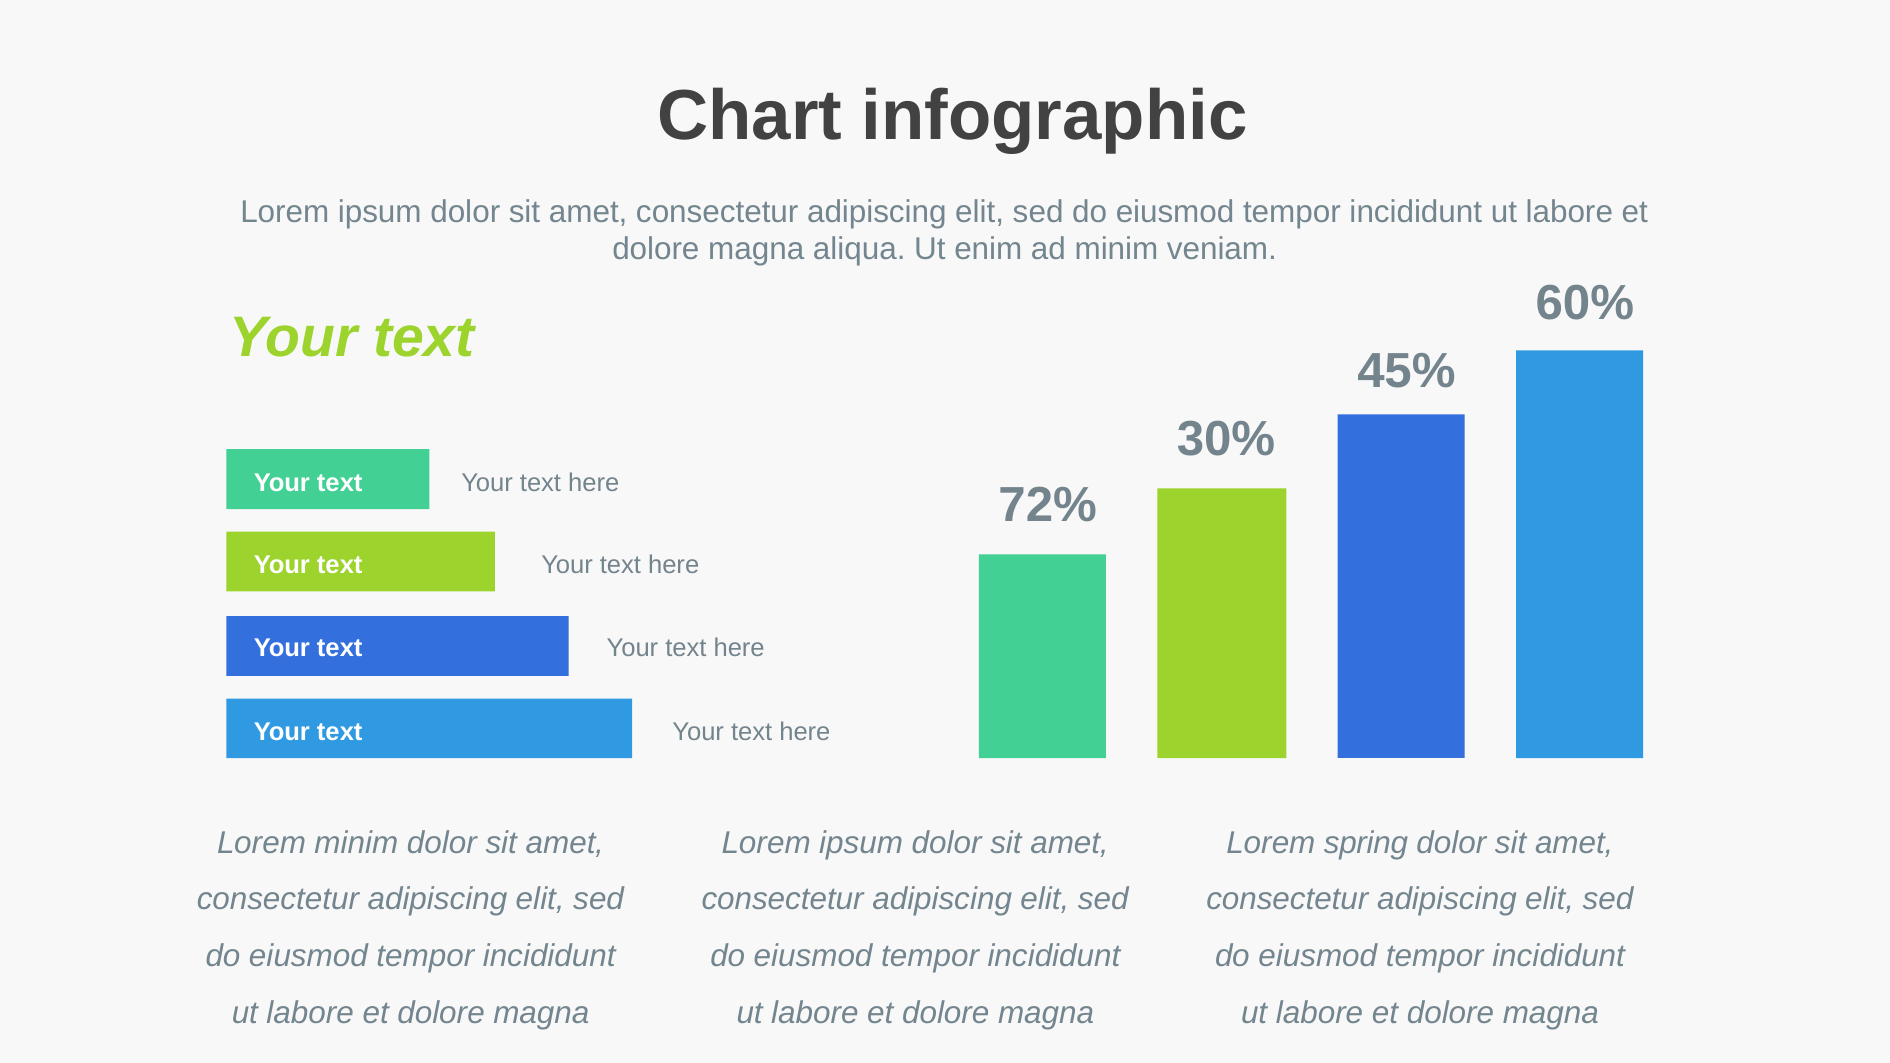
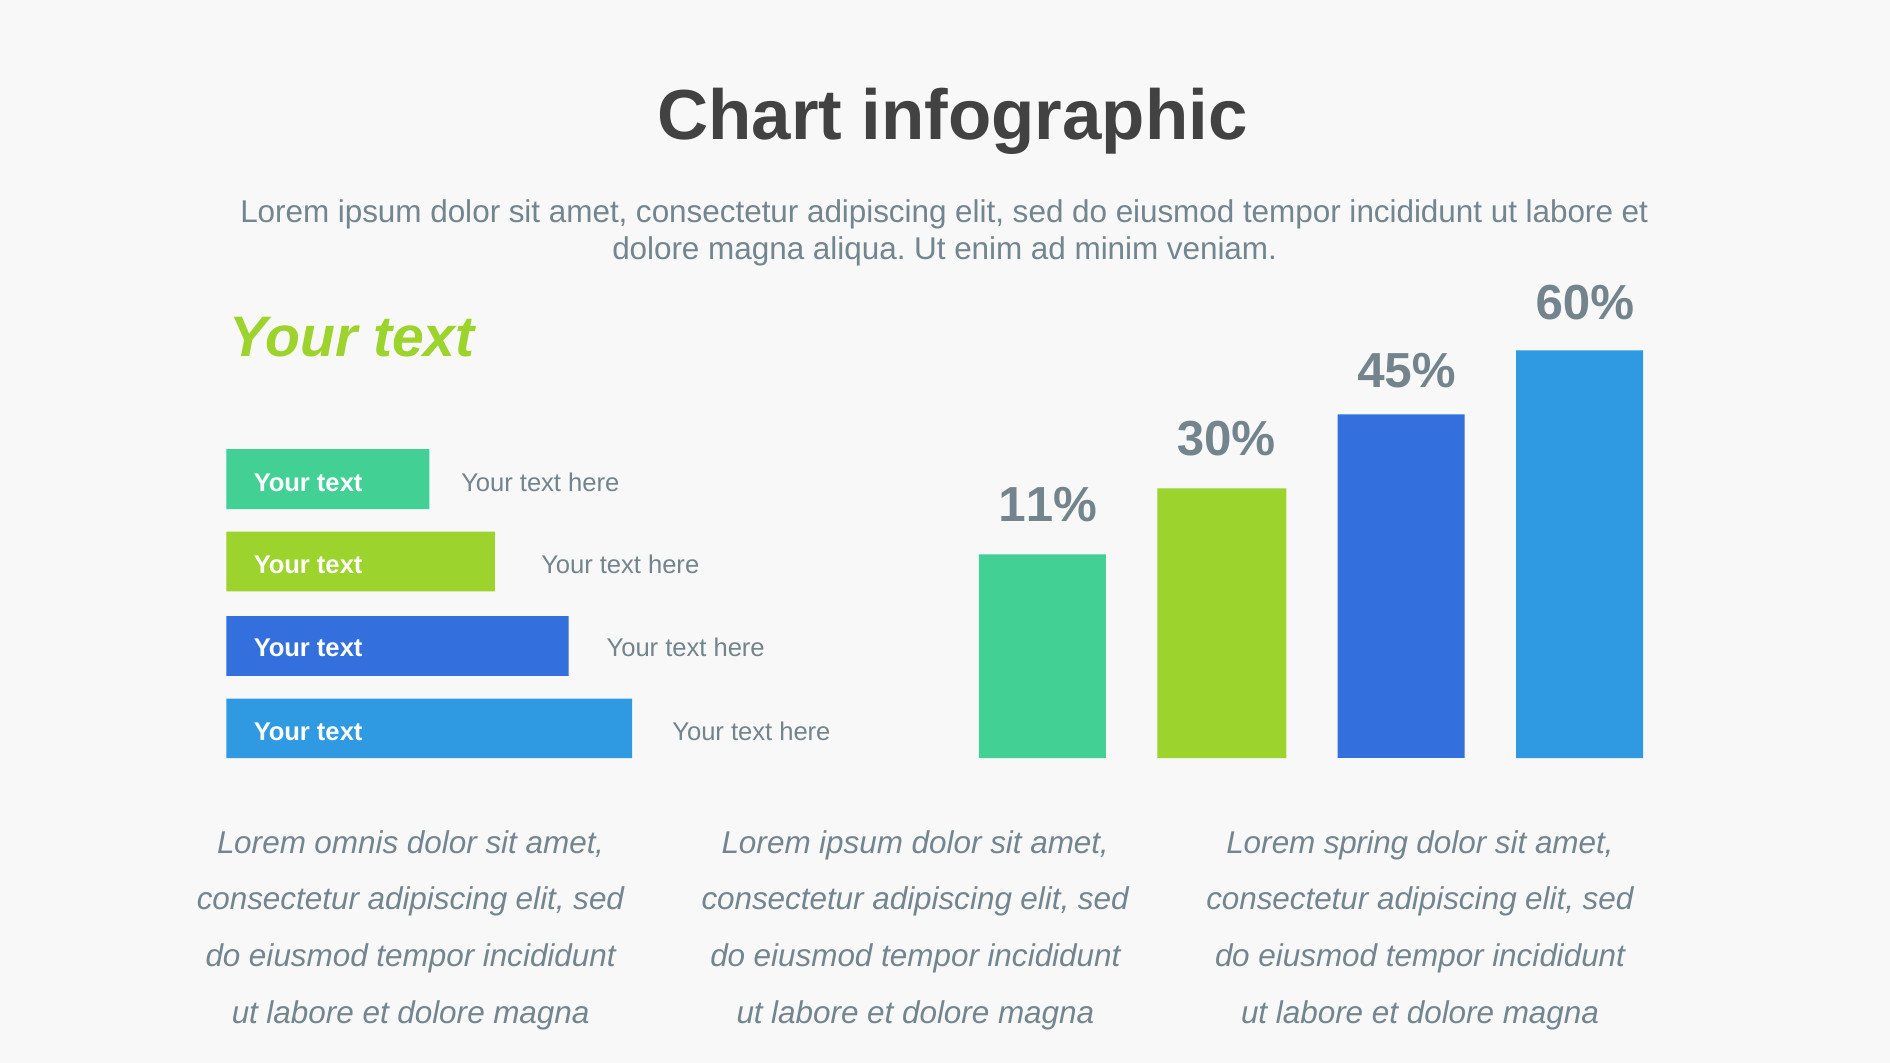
72%: 72% -> 11%
Lorem minim: minim -> omnis
